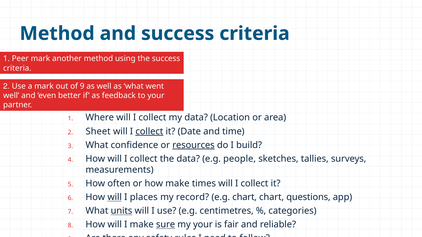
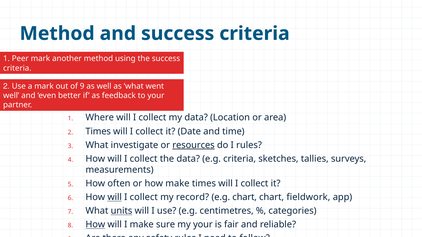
2 Sheet: Sheet -> Times
collect at (149, 132) underline: present -> none
confidence: confidence -> investigate
I build: build -> rules
e.g people: people -> criteria
places at (144, 197): places -> collect
questions: questions -> fieldwork
How at (95, 225) underline: none -> present
sure underline: present -> none
